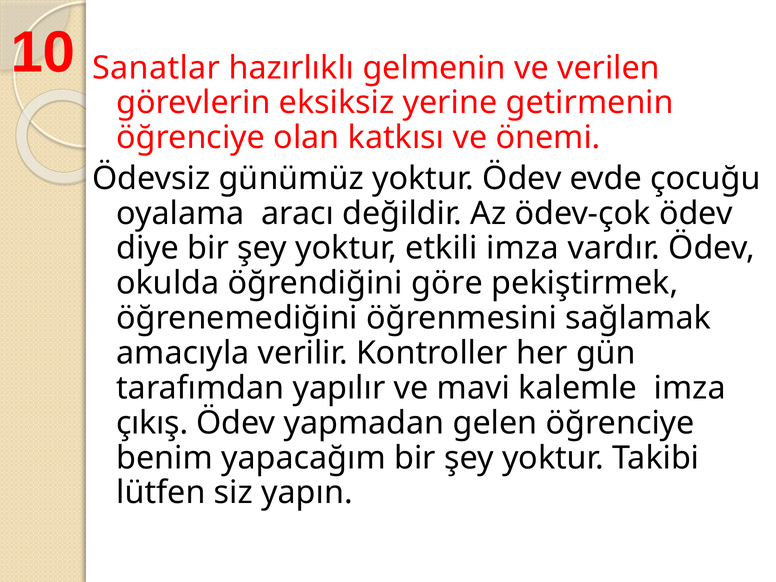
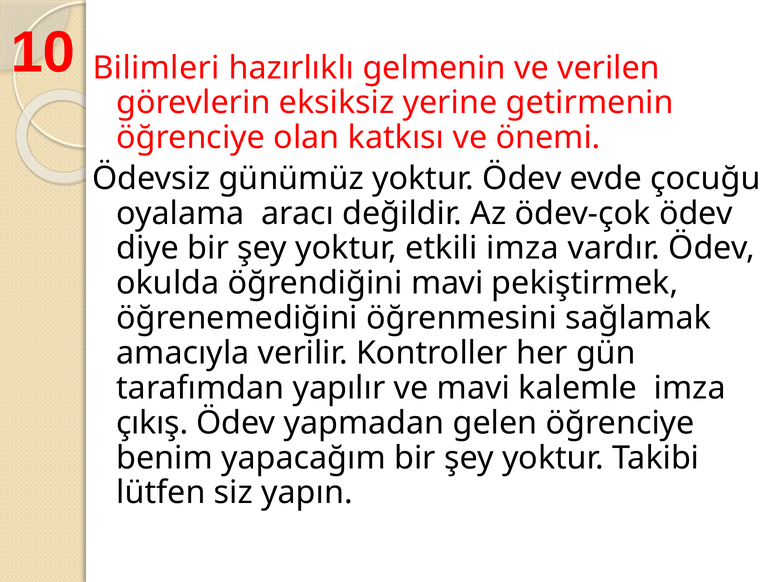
Sanatlar: Sanatlar -> Bilimleri
öğrendiğini göre: göre -> mavi
